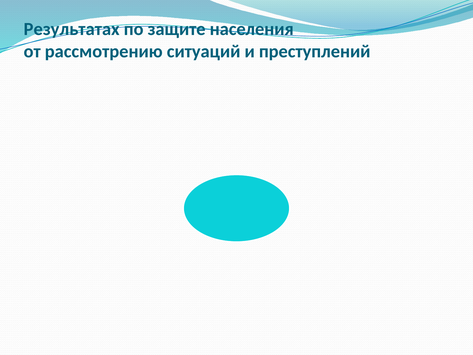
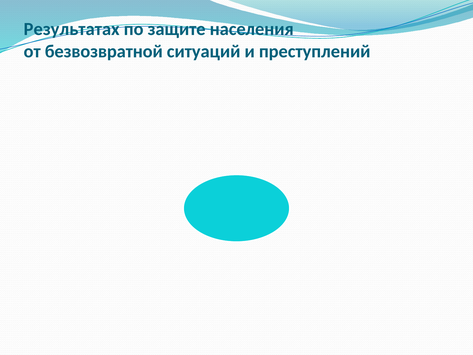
рассмотрению: рассмотрению -> безвозвратной
